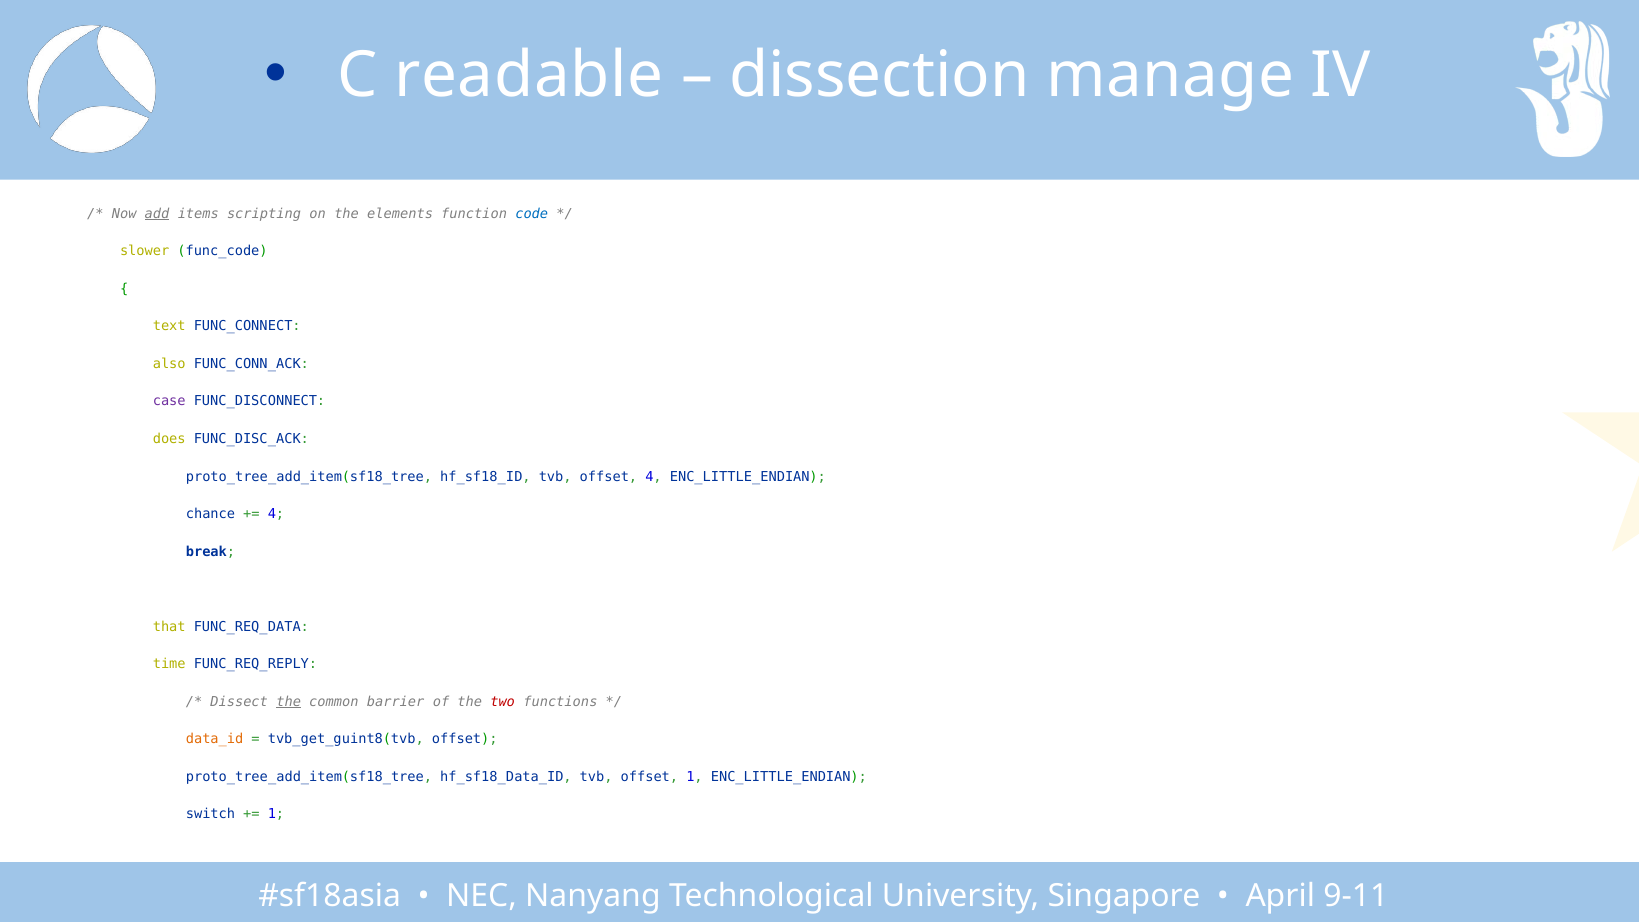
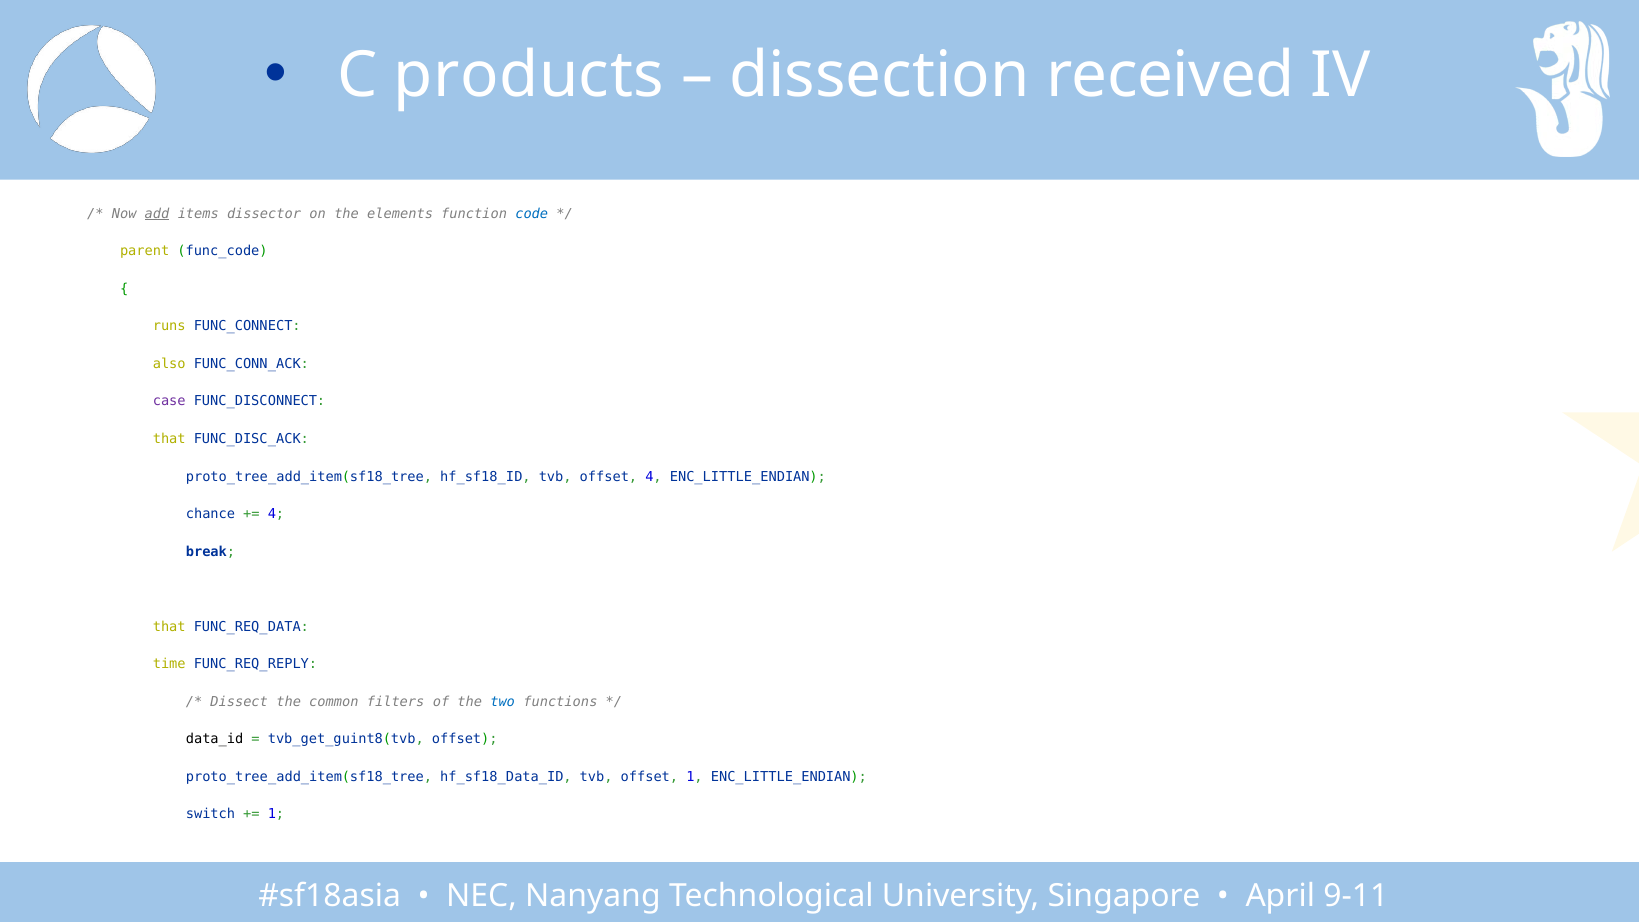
readable: readable -> products
manage: manage -> received
scripting: scripting -> dissector
slower: slower -> parent
text: text -> runs
does at (169, 439): does -> that
the at (289, 702) underline: present -> none
barrier: barrier -> filters
two colour: red -> blue
data_id colour: orange -> black
